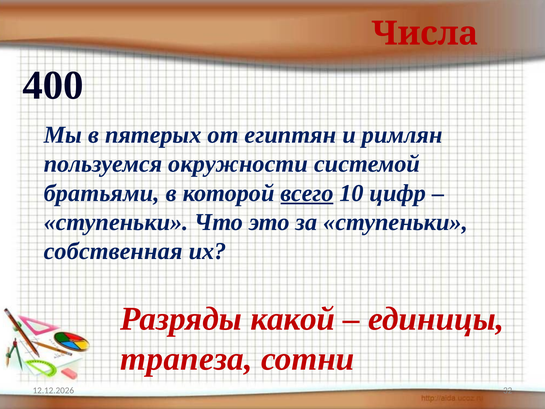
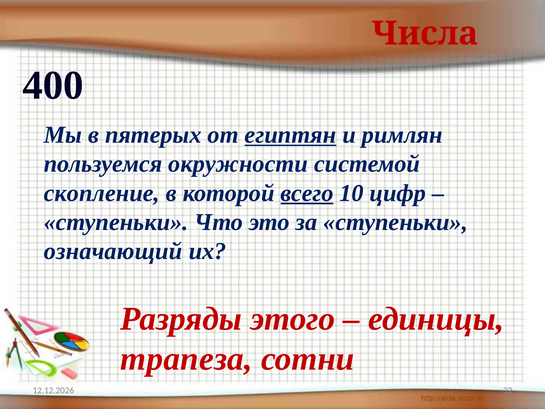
египтян underline: none -> present
братьями: братьями -> скопление
собственная: собственная -> означающий
какой: какой -> этого
